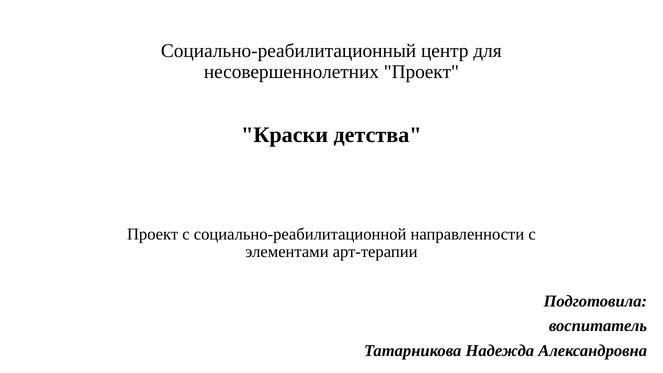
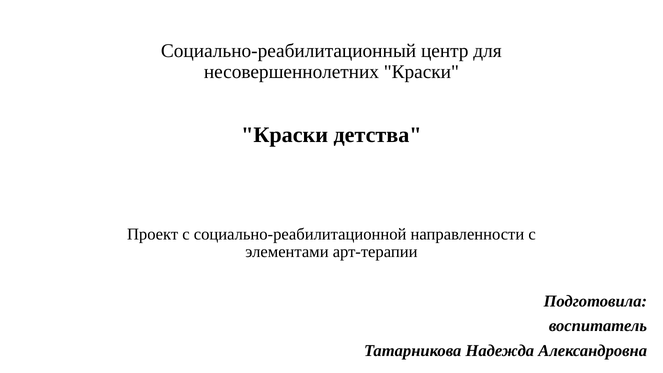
несовершеннолетних Проект: Проект -> Краски
